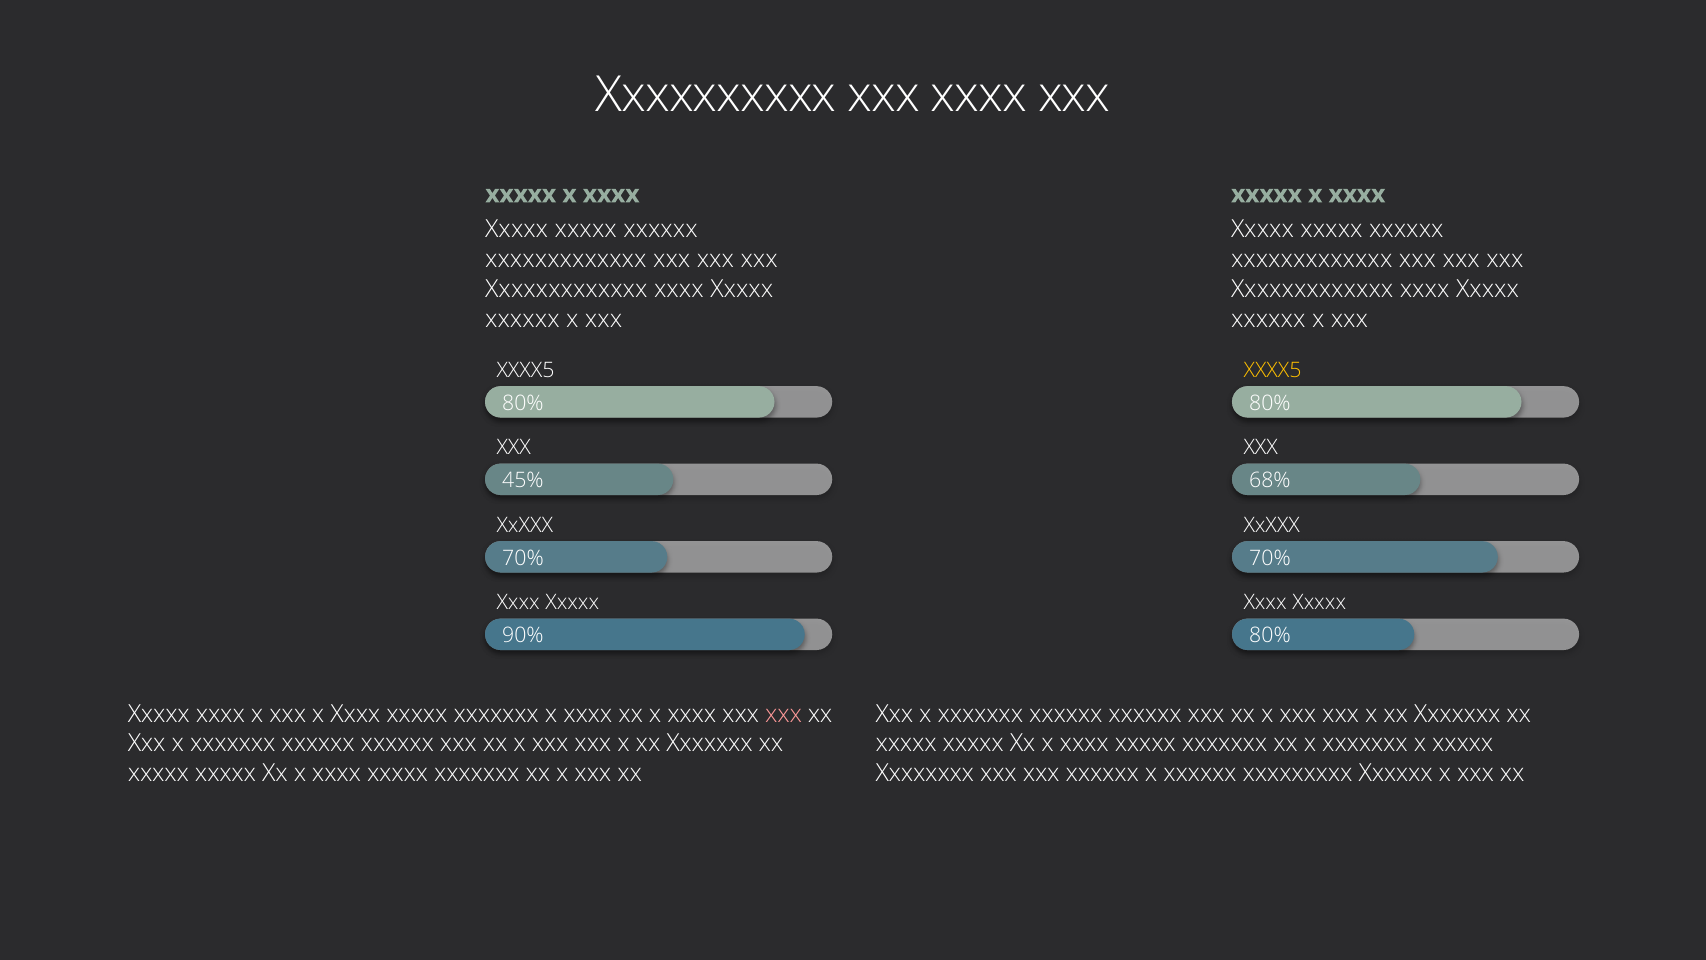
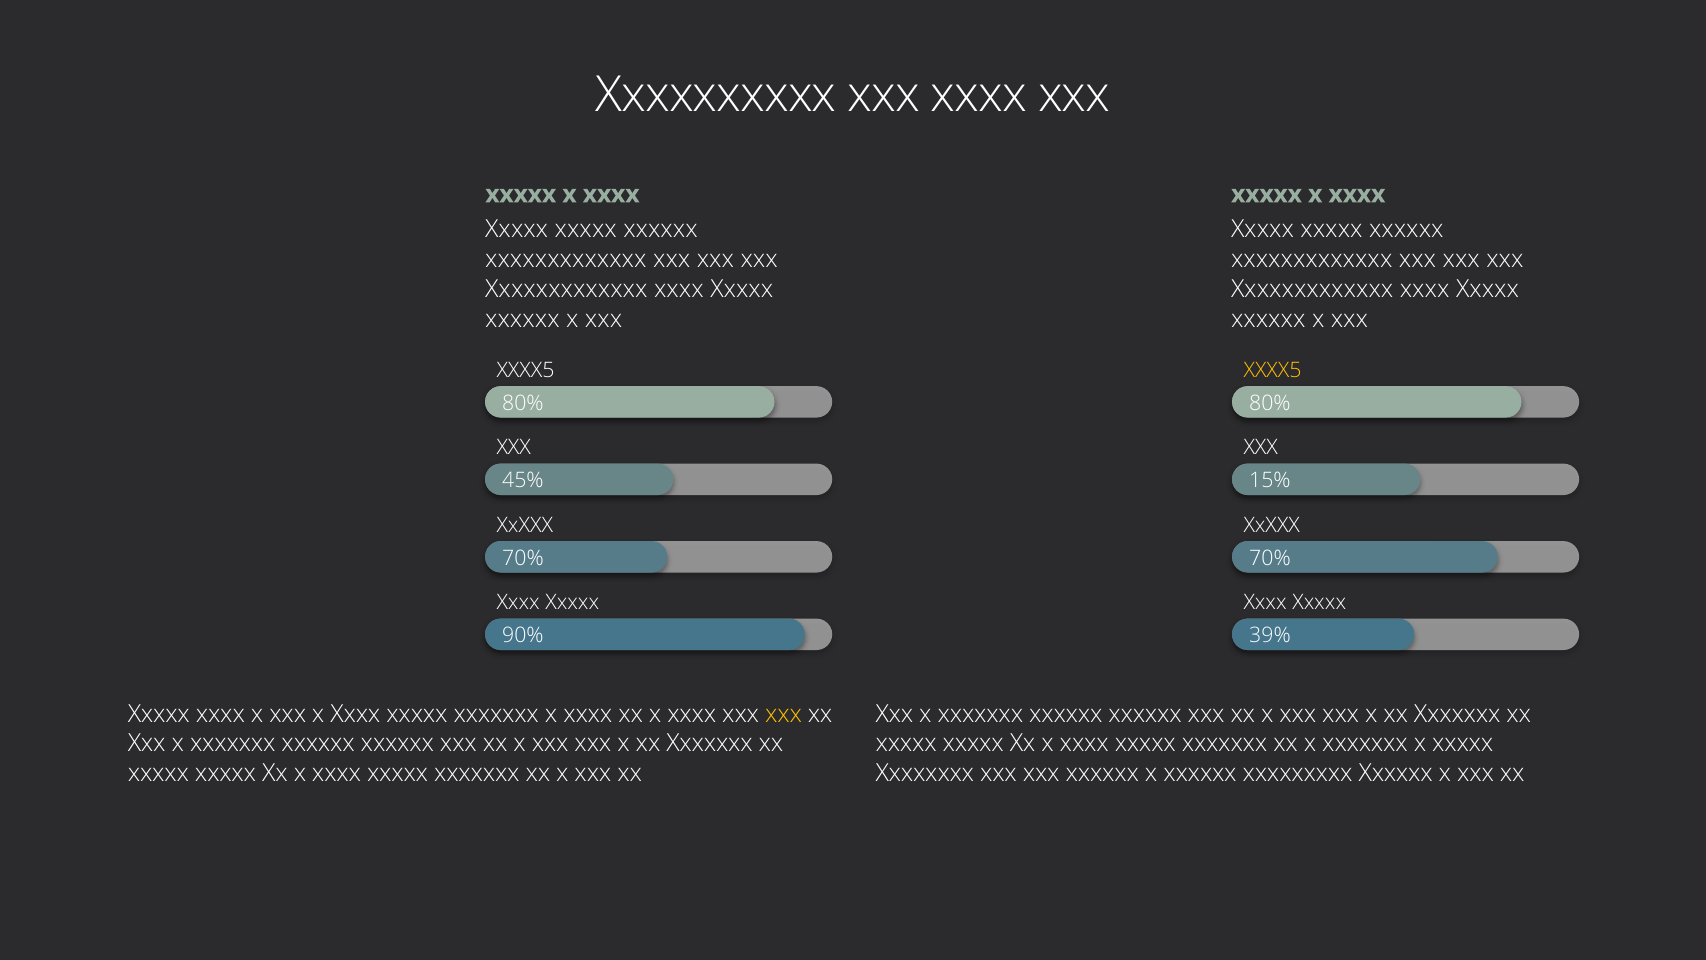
68%: 68% -> 15%
80% at (1270, 636): 80% -> 39%
xxx at (783, 714) colour: pink -> yellow
